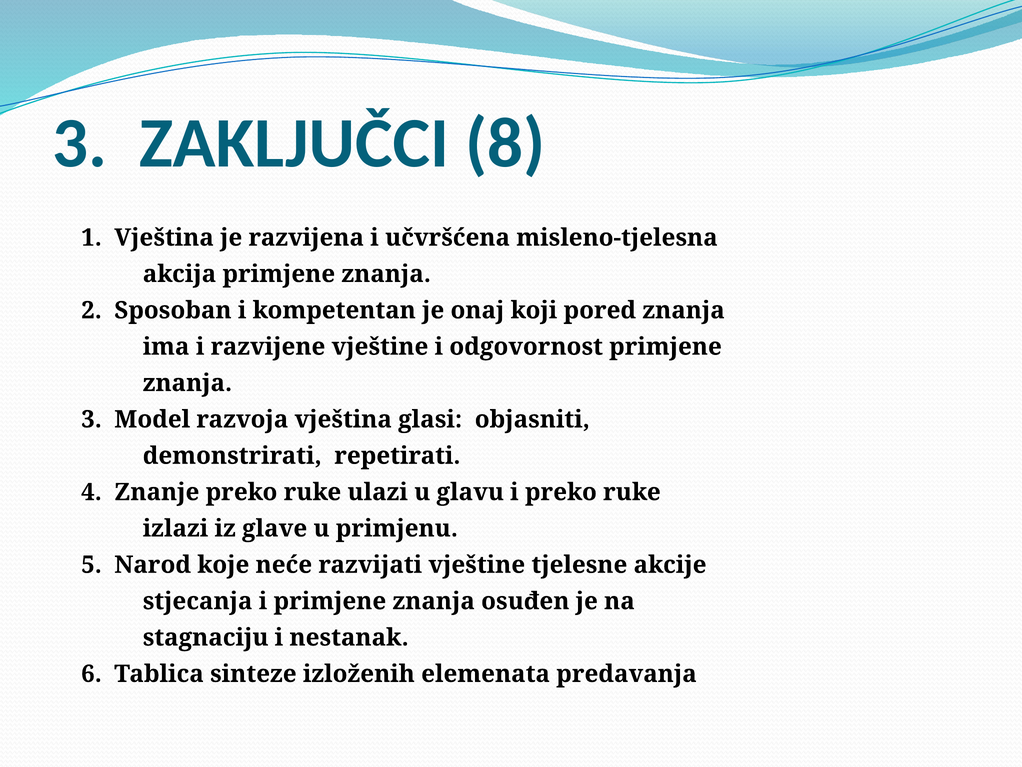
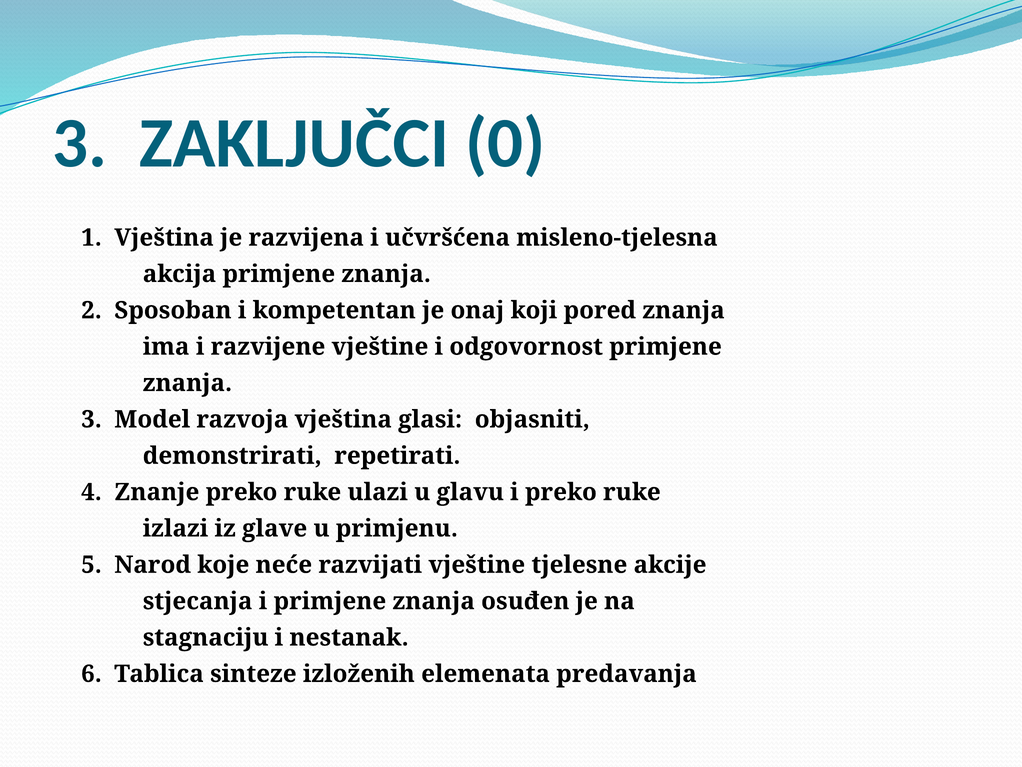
8: 8 -> 0
